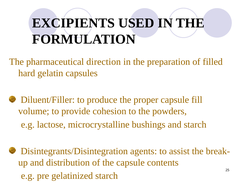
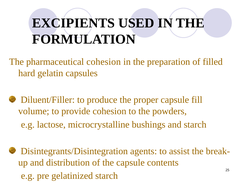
pharmaceutical direction: direction -> cohesion
